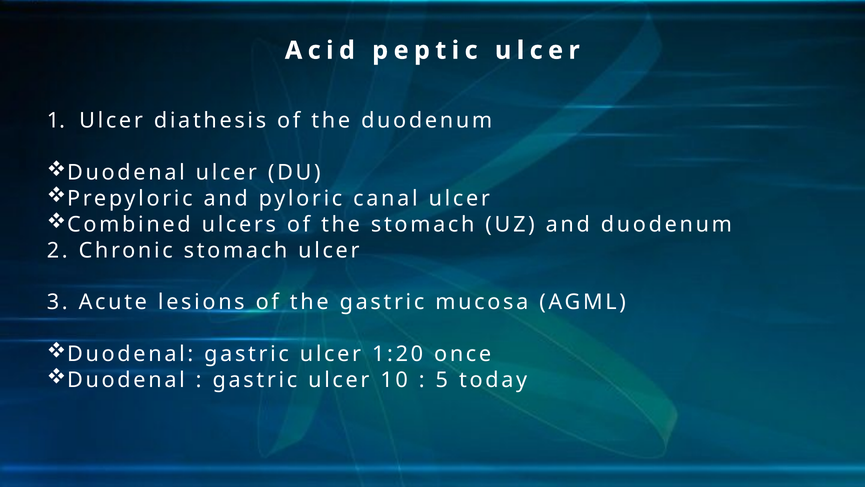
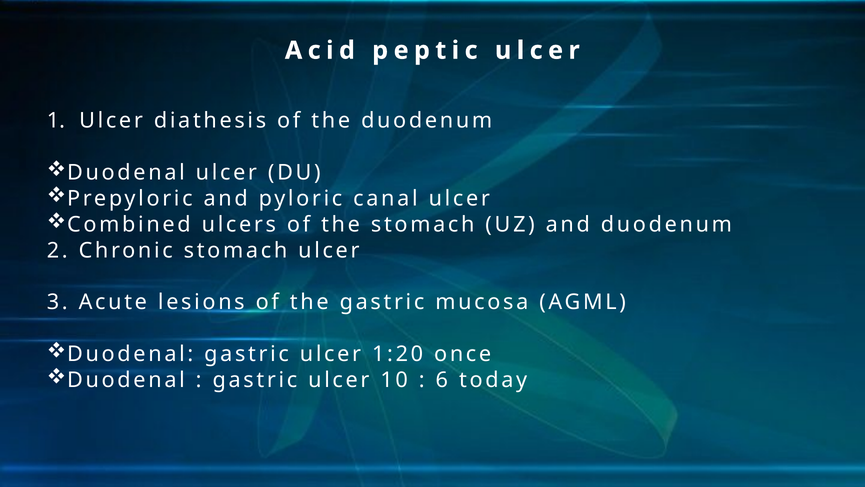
5: 5 -> 6
